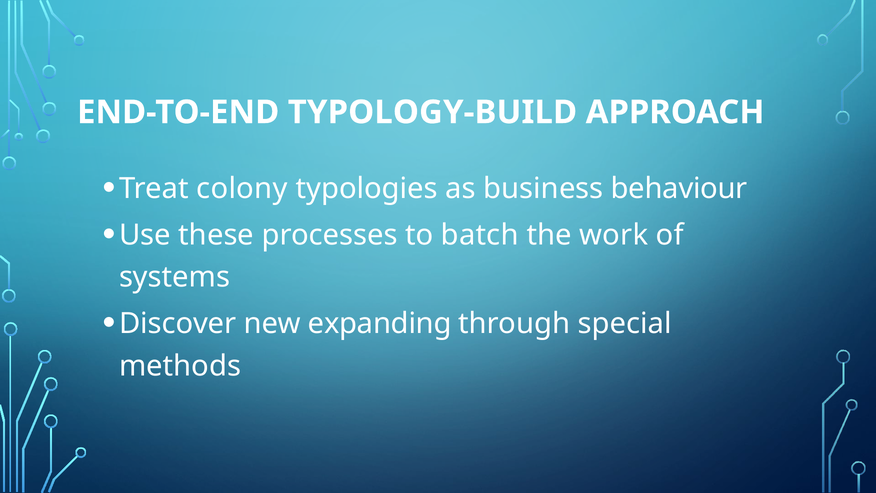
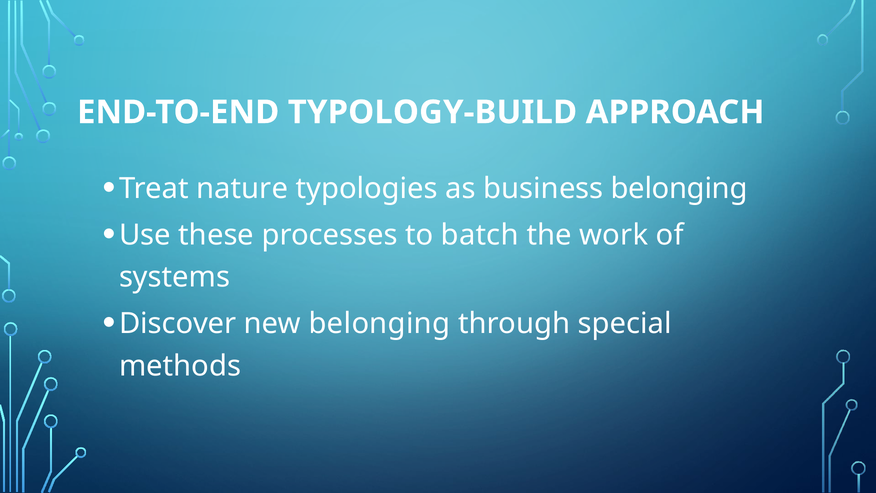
colony: colony -> nature
business behaviour: behaviour -> belonging
new expanding: expanding -> belonging
